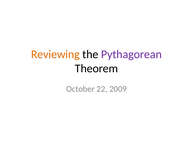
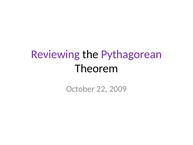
Reviewing colour: orange -> purple
